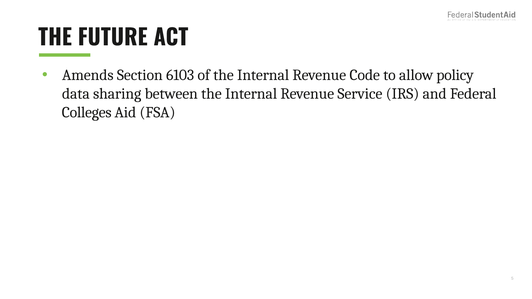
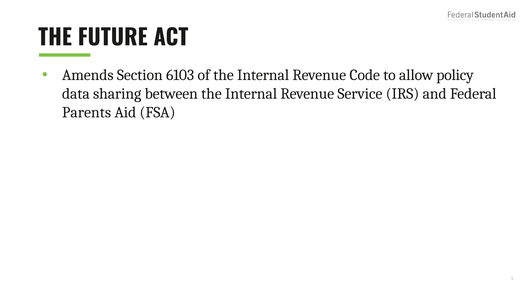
Colleges: Colleges -> Parents
